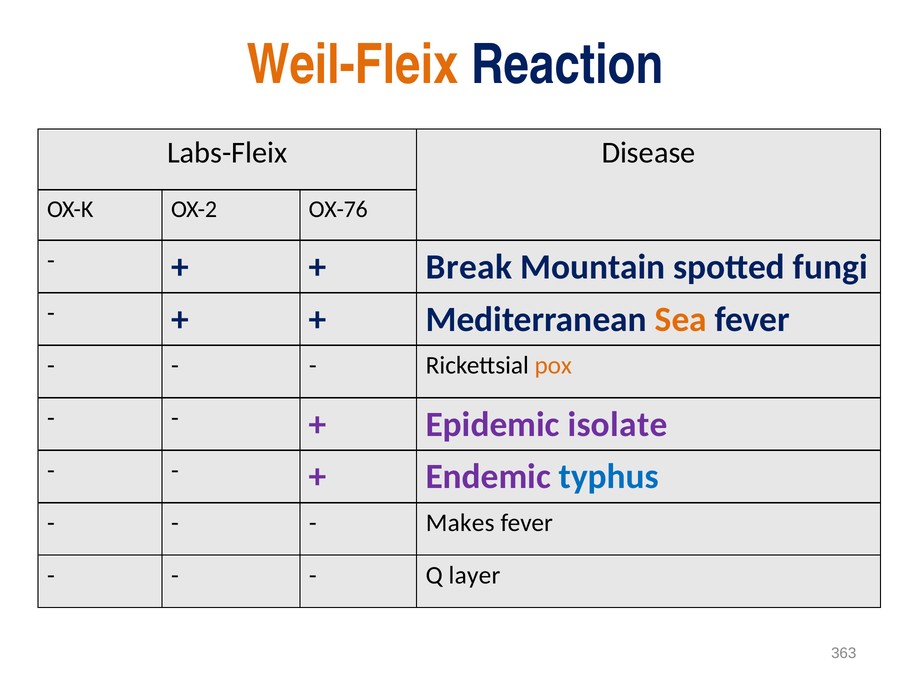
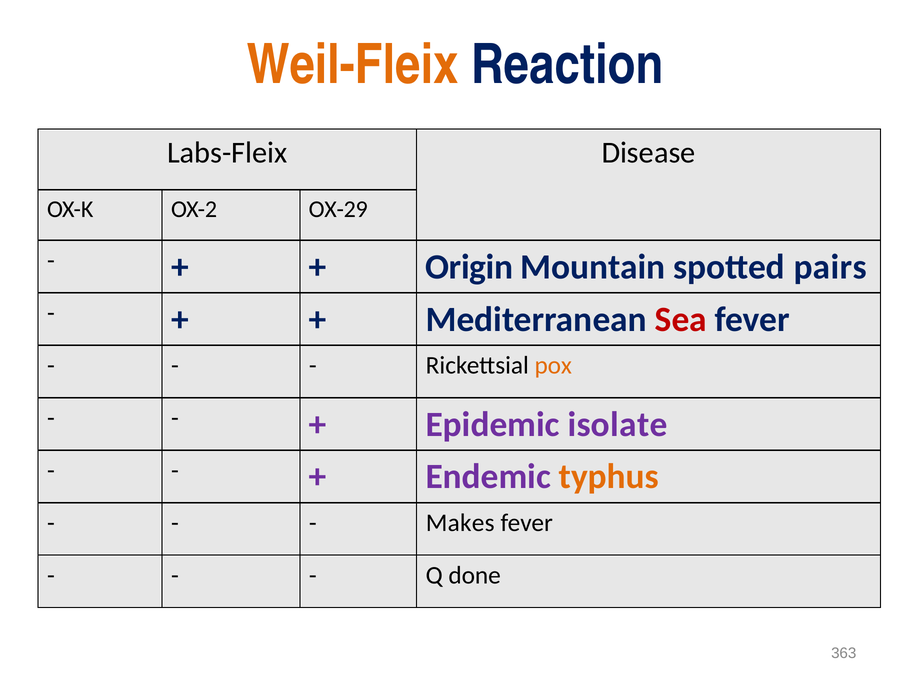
OX-76: OX-76 -> OX-29
Break: Break -> Origin
fungi: fungi -> pairs
Sea colour: orange -> red
typhus colour: blue -> orange
layer: layer -> done
